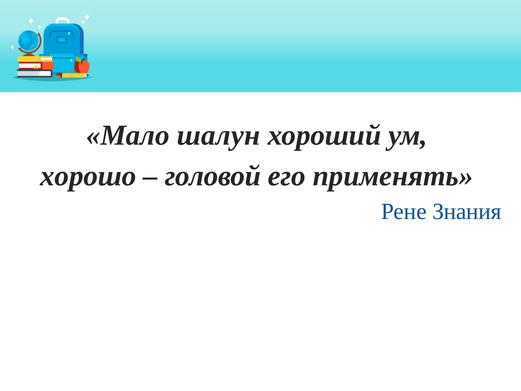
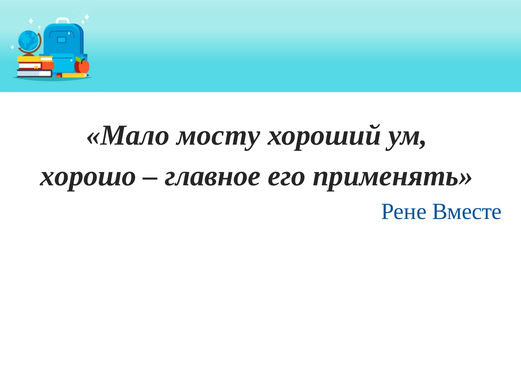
шалун: шалун -> мосту
головой: головой -> главное
Знания: Знания -> Вместе
